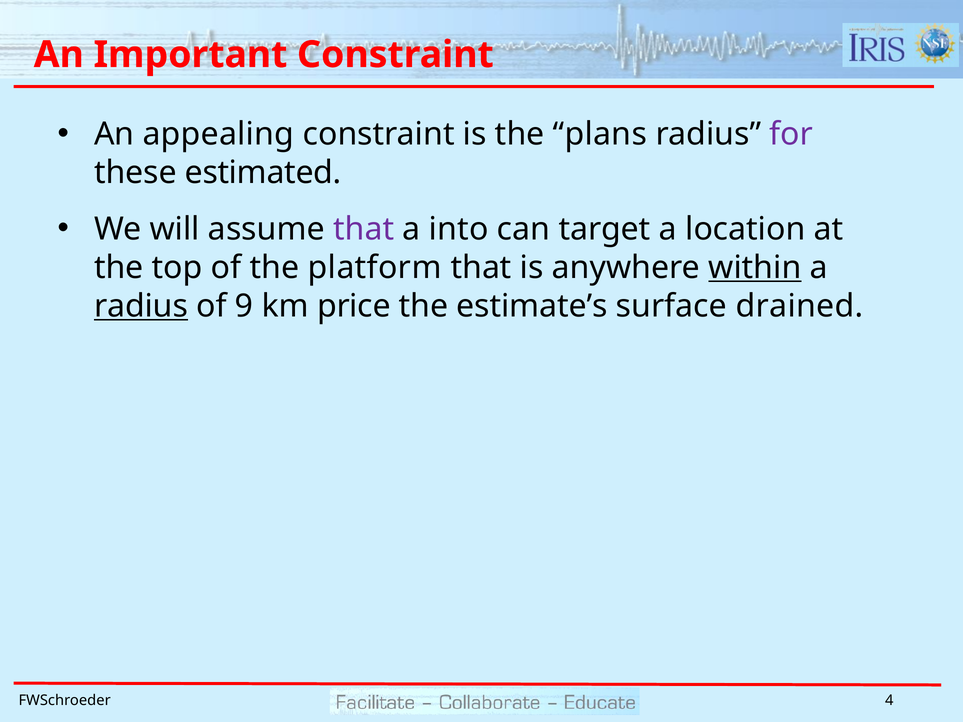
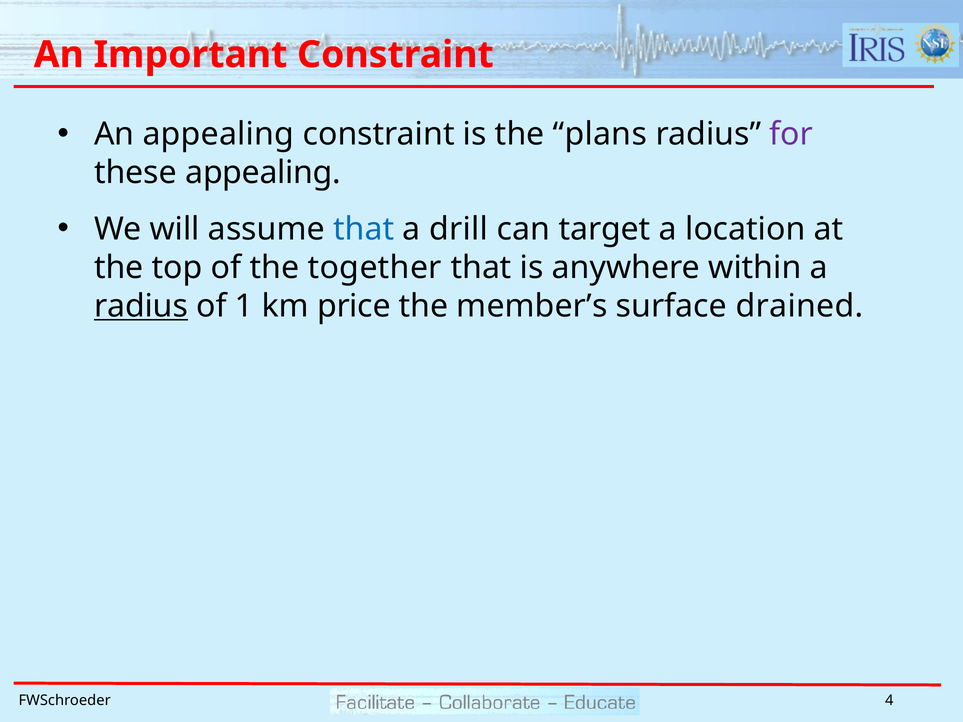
these estimated: estimated -> appealing
that at (364, 229) colour: purple -> blue
into: into -> drill
platform: platform -> together
within underline: present -> none
9: 9 -> 1
estimate’s: estimate’s -> member’s
